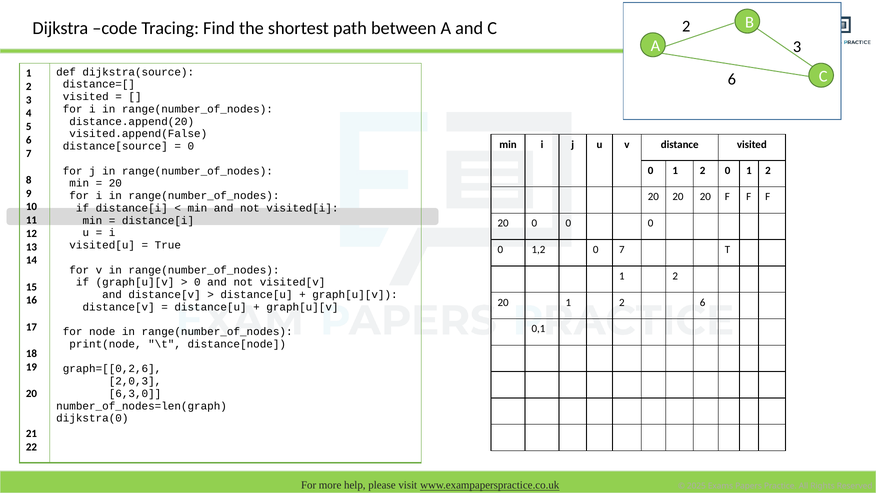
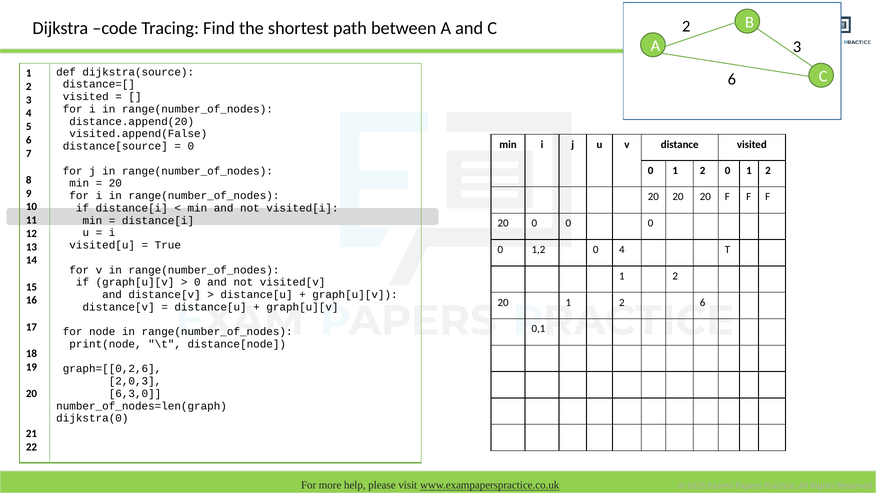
0 7: 7 -> 4
